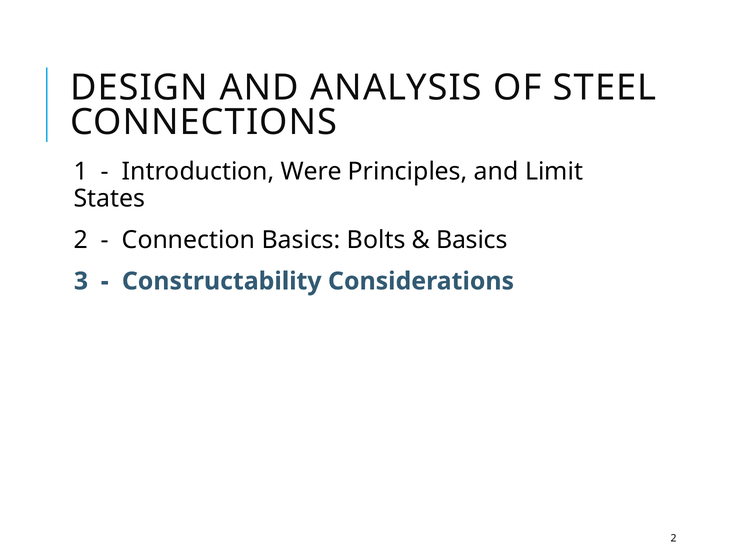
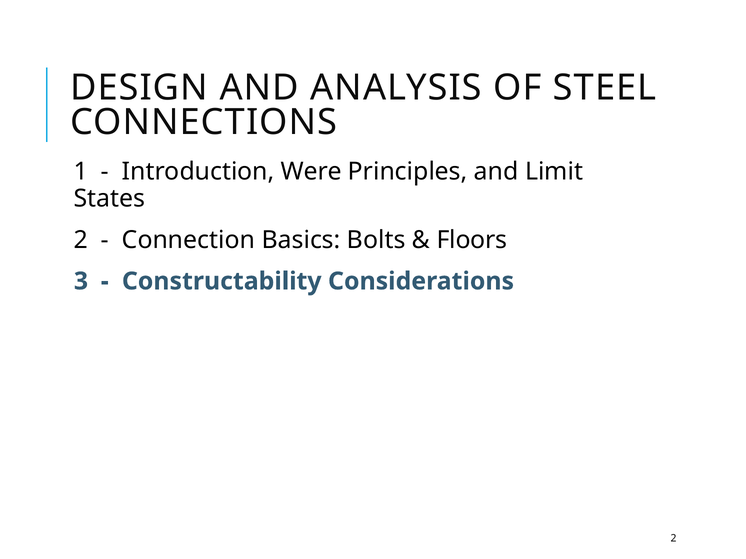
Basics at (472, 240): Basics -> Floors
